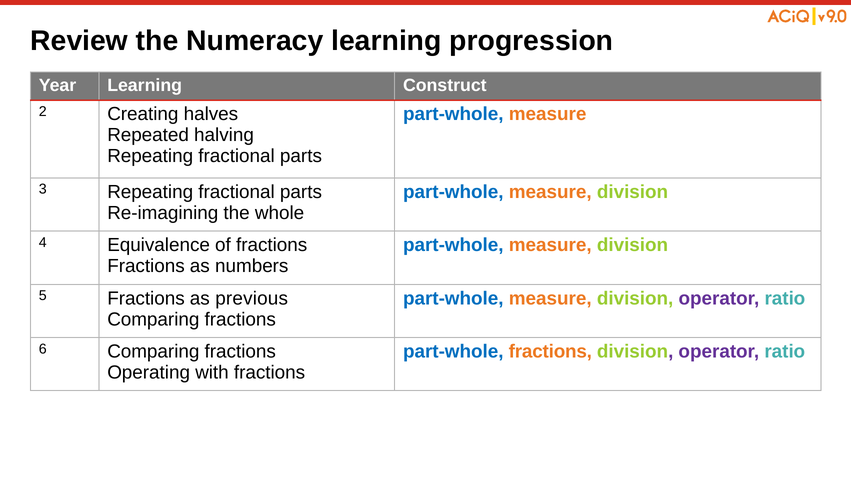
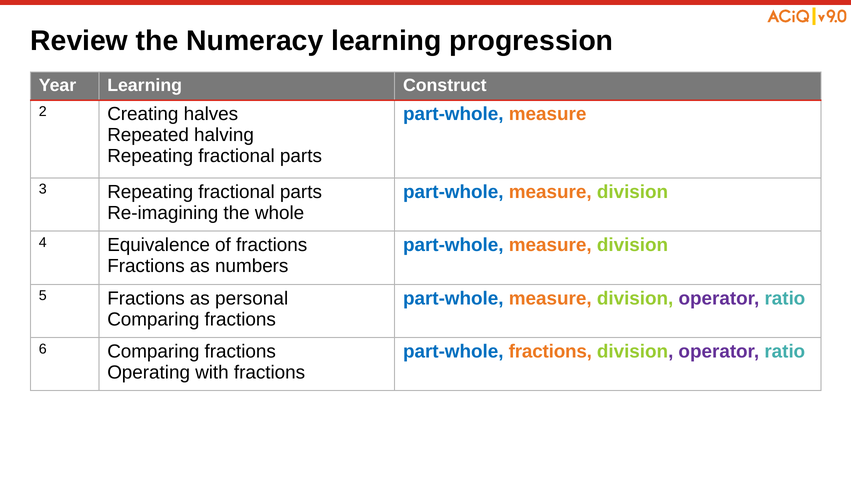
previous: previous -> personal
